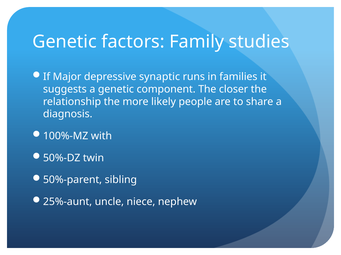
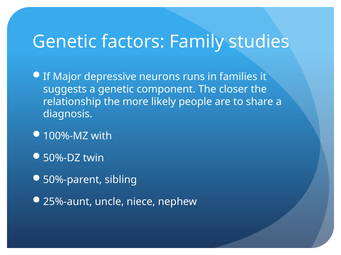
synaptic: synaptic -> neurons
